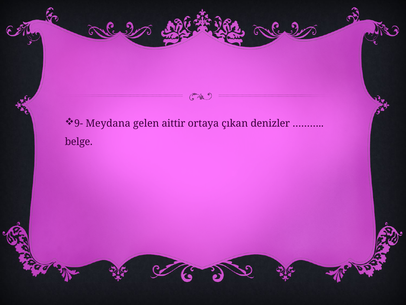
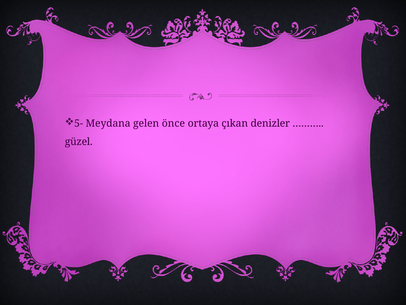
9-: 9- -> 5-
aittir: aittir -> önce
belge: belge -> güzel
